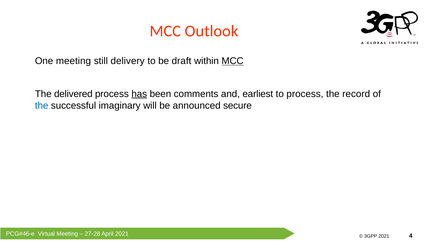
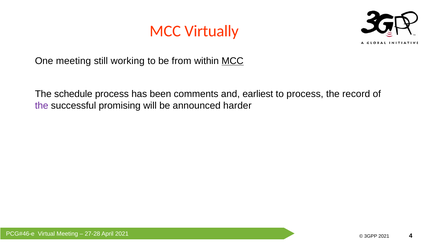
Outlook: Outlook -> Virtually
delivery: delivery -> working
draft: draft -> from
delivered: delivered -> schedule
has underline: present -> none
the at (42, 106) colour: blue -> purple
imaginary: imaginary -> promising
secure: secure -> harder
